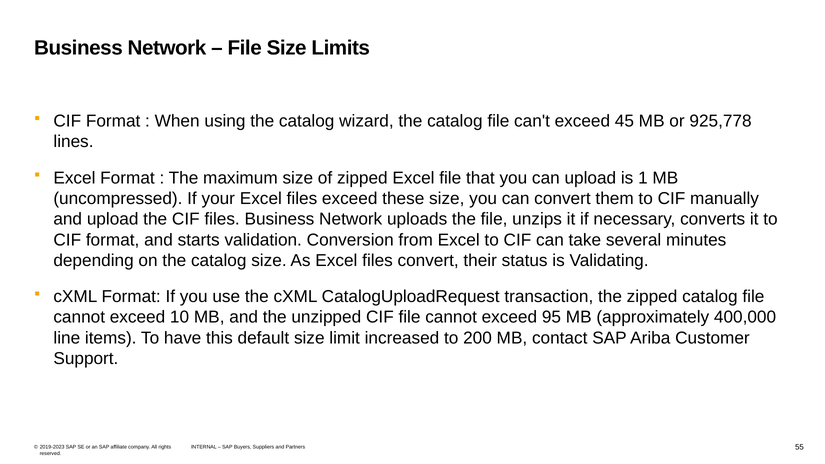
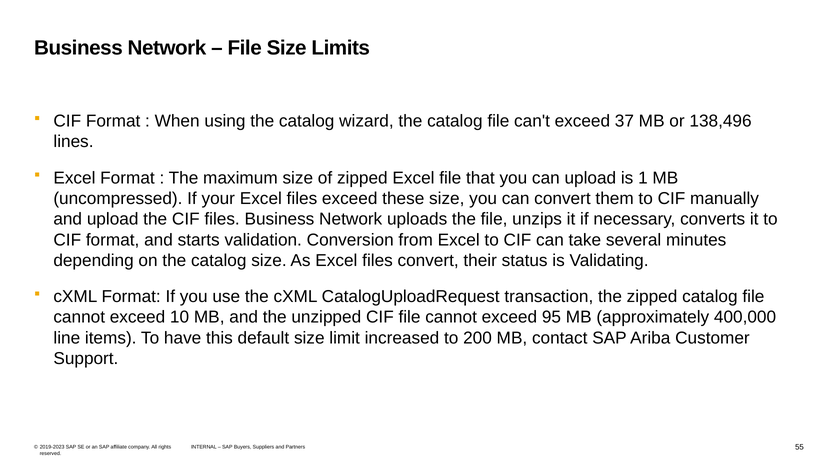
45: 45 -> 37
925,778: 925,778 -> 138,496
